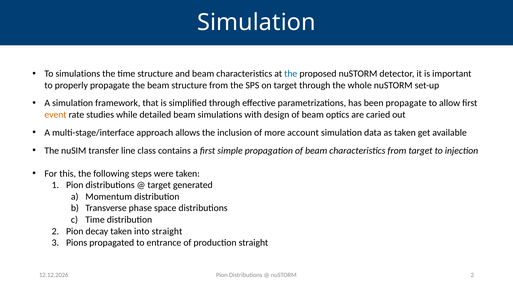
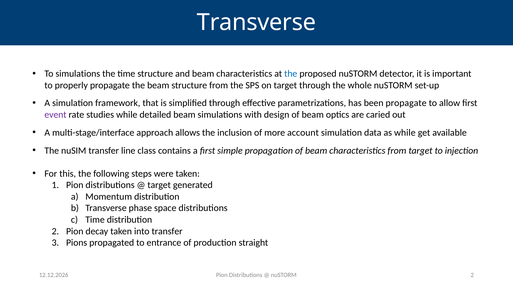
Simulation at (256, 23): Simulation -> Transverse
event colour: orange -> purple
as taken: taken -> while
into straight: straight -> transfer
